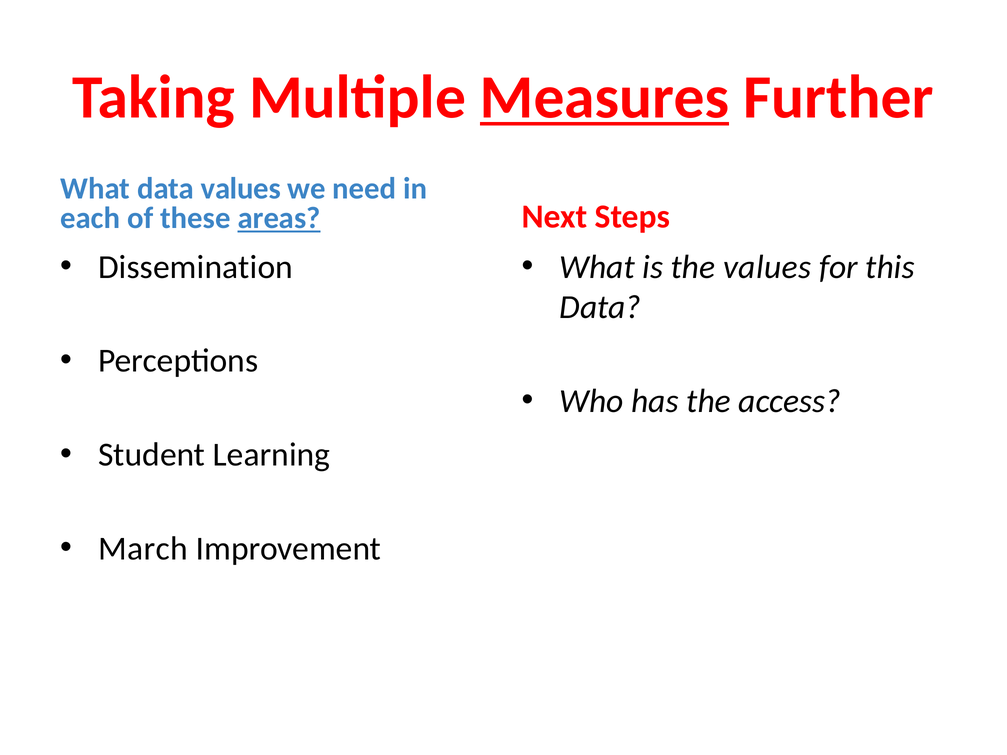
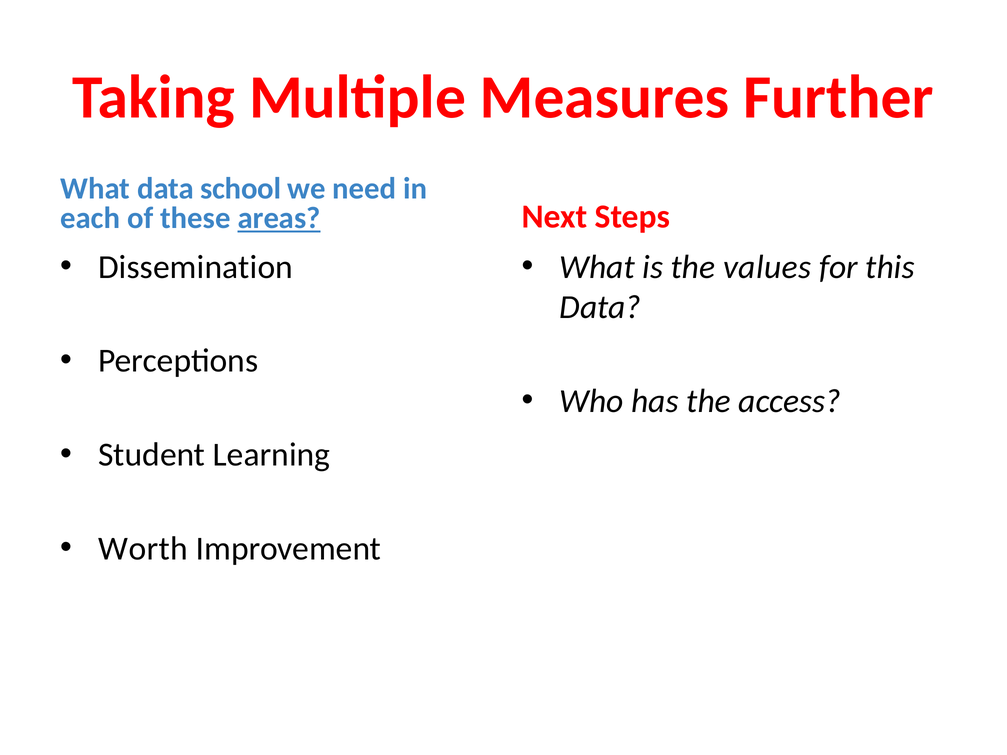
Measures underline: present -> none
data values: values -> school
March: March -> Worth
